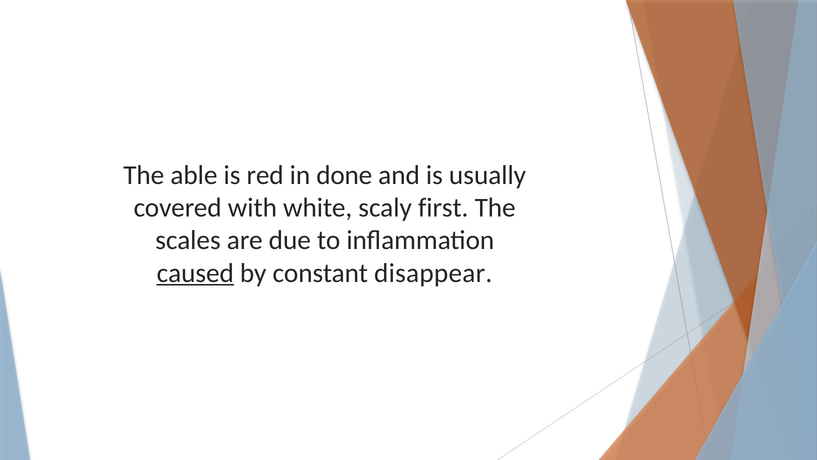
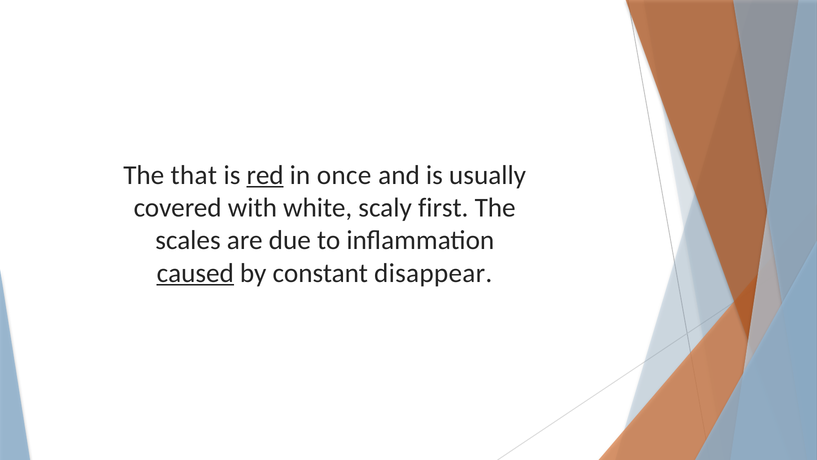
able: able -> that
red underline: none -> present
done: done -> once
